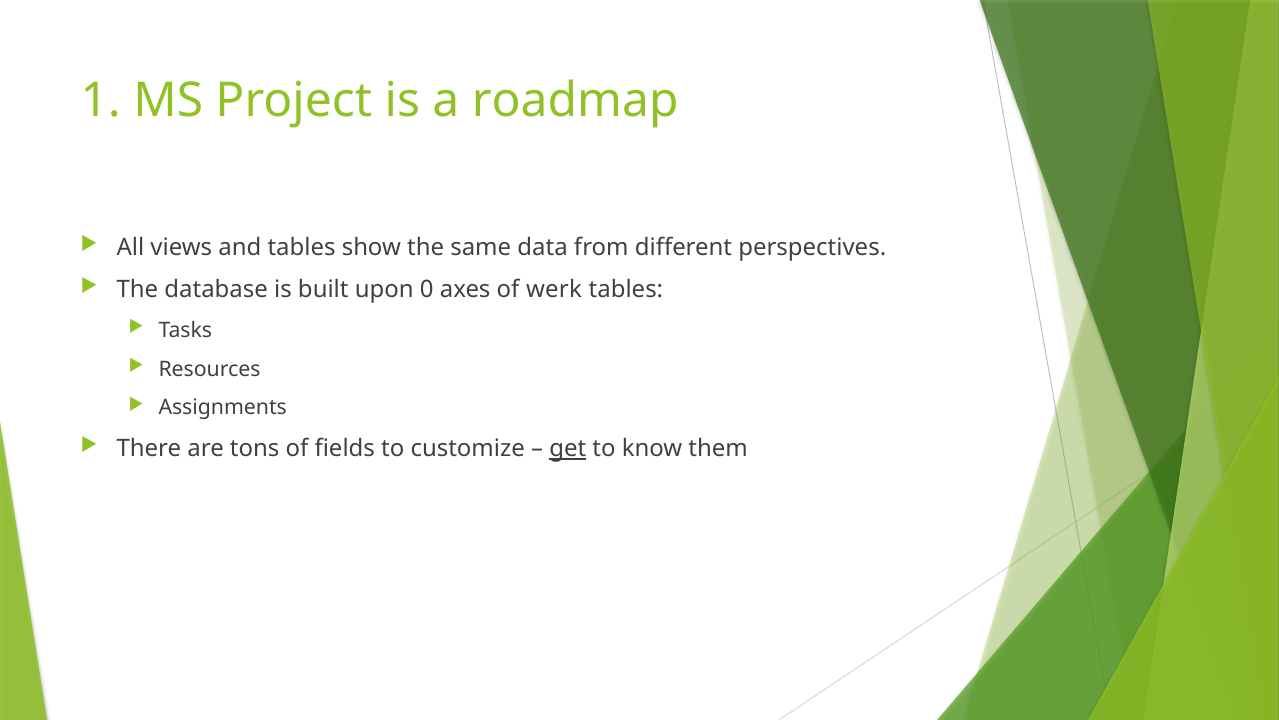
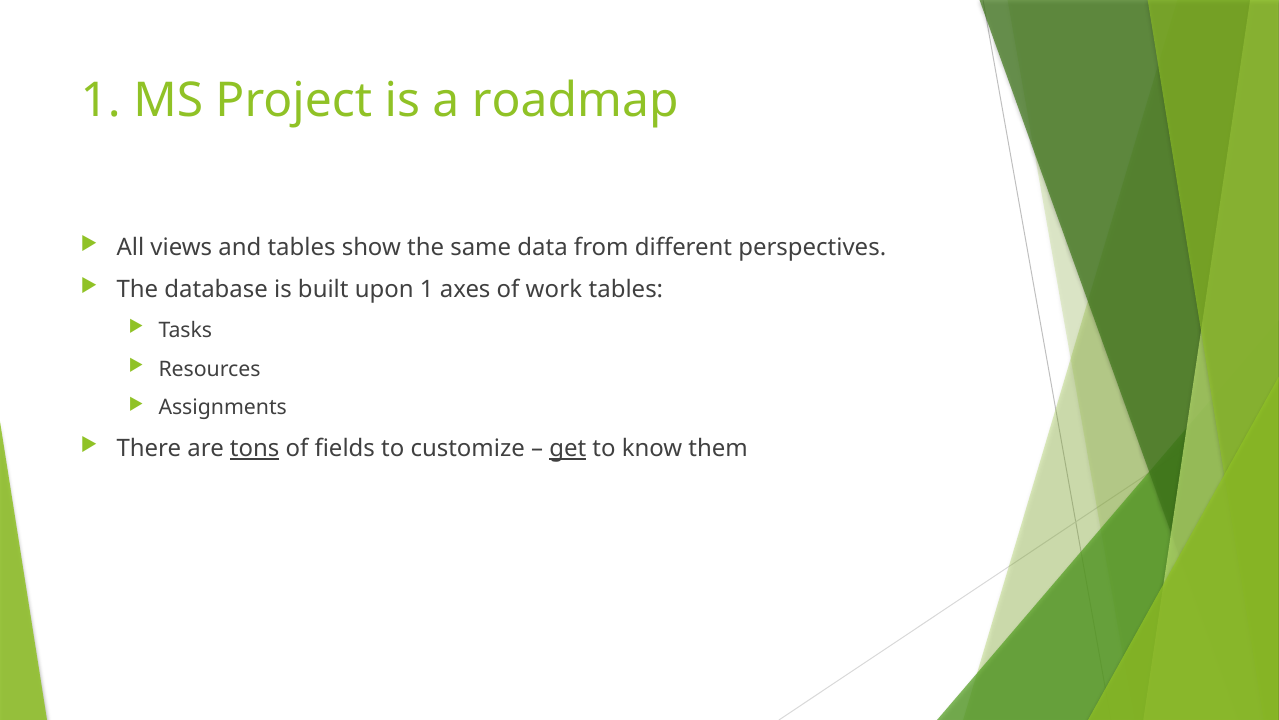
upon 0: 0 -> 1
werk: werk -> work
tons underline: none -> present
